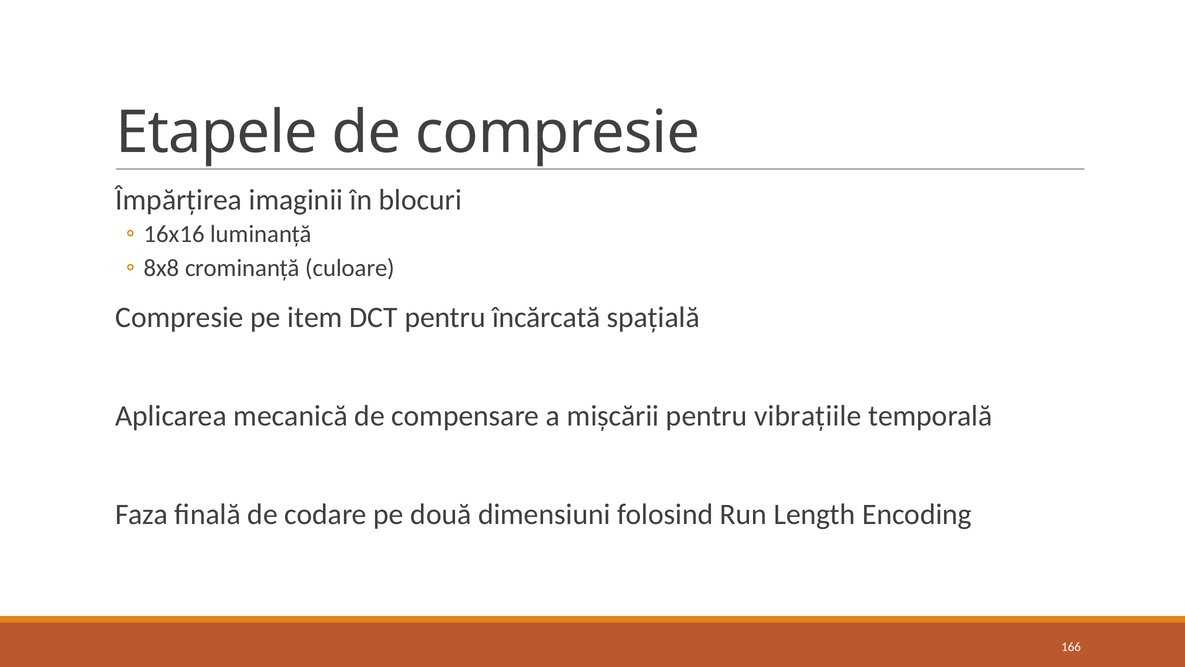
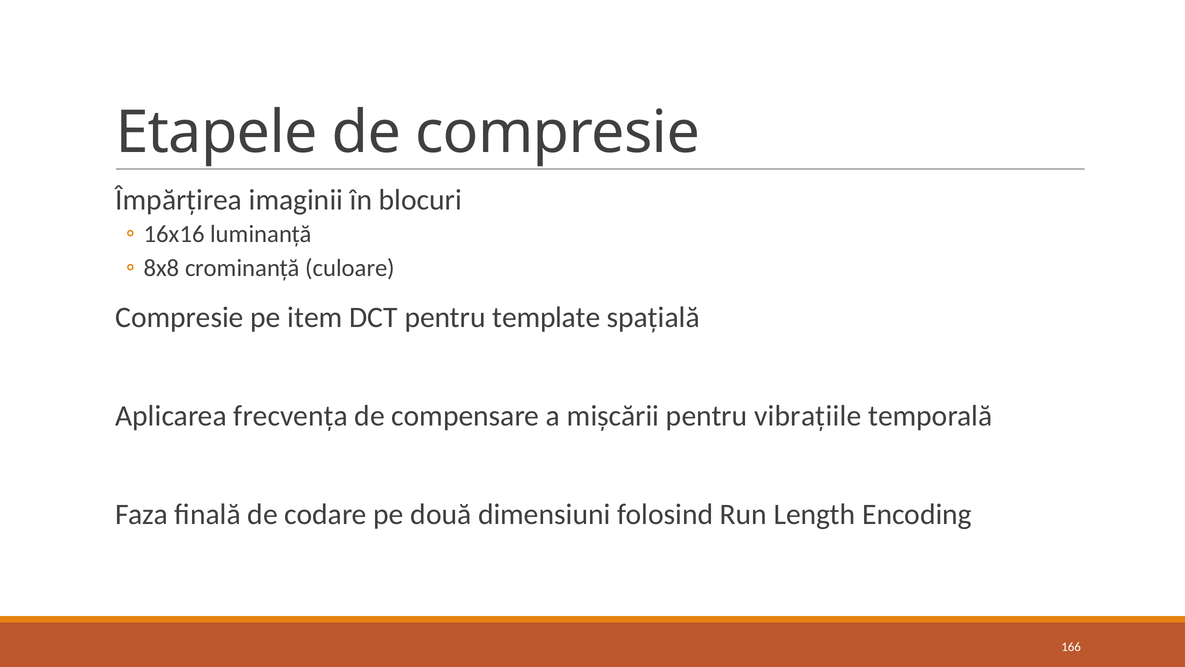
încărcată: încărcată -> template
mecanică: mecanică -> frecvența
